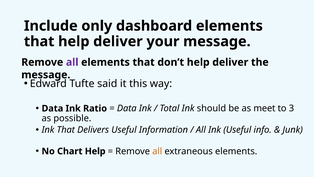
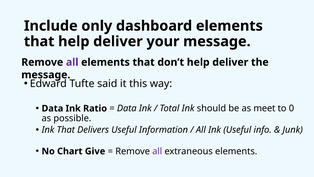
3: 3 -> 0
Chart Help: Help -> Give
all at (157, 151) colour: orange -> purple
